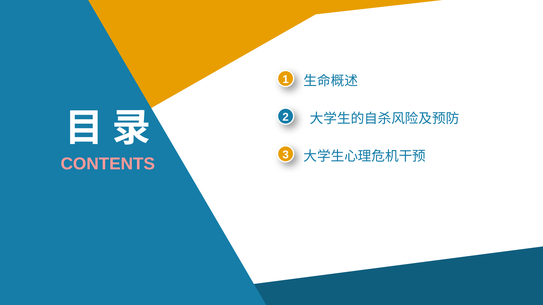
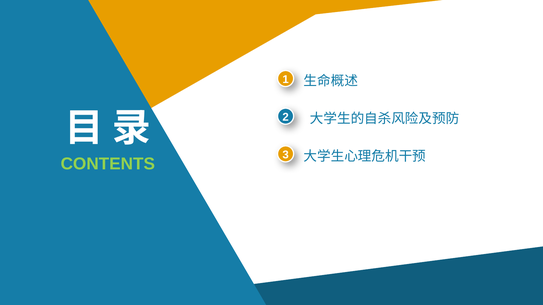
CONTENTS colour: pink -> light green
